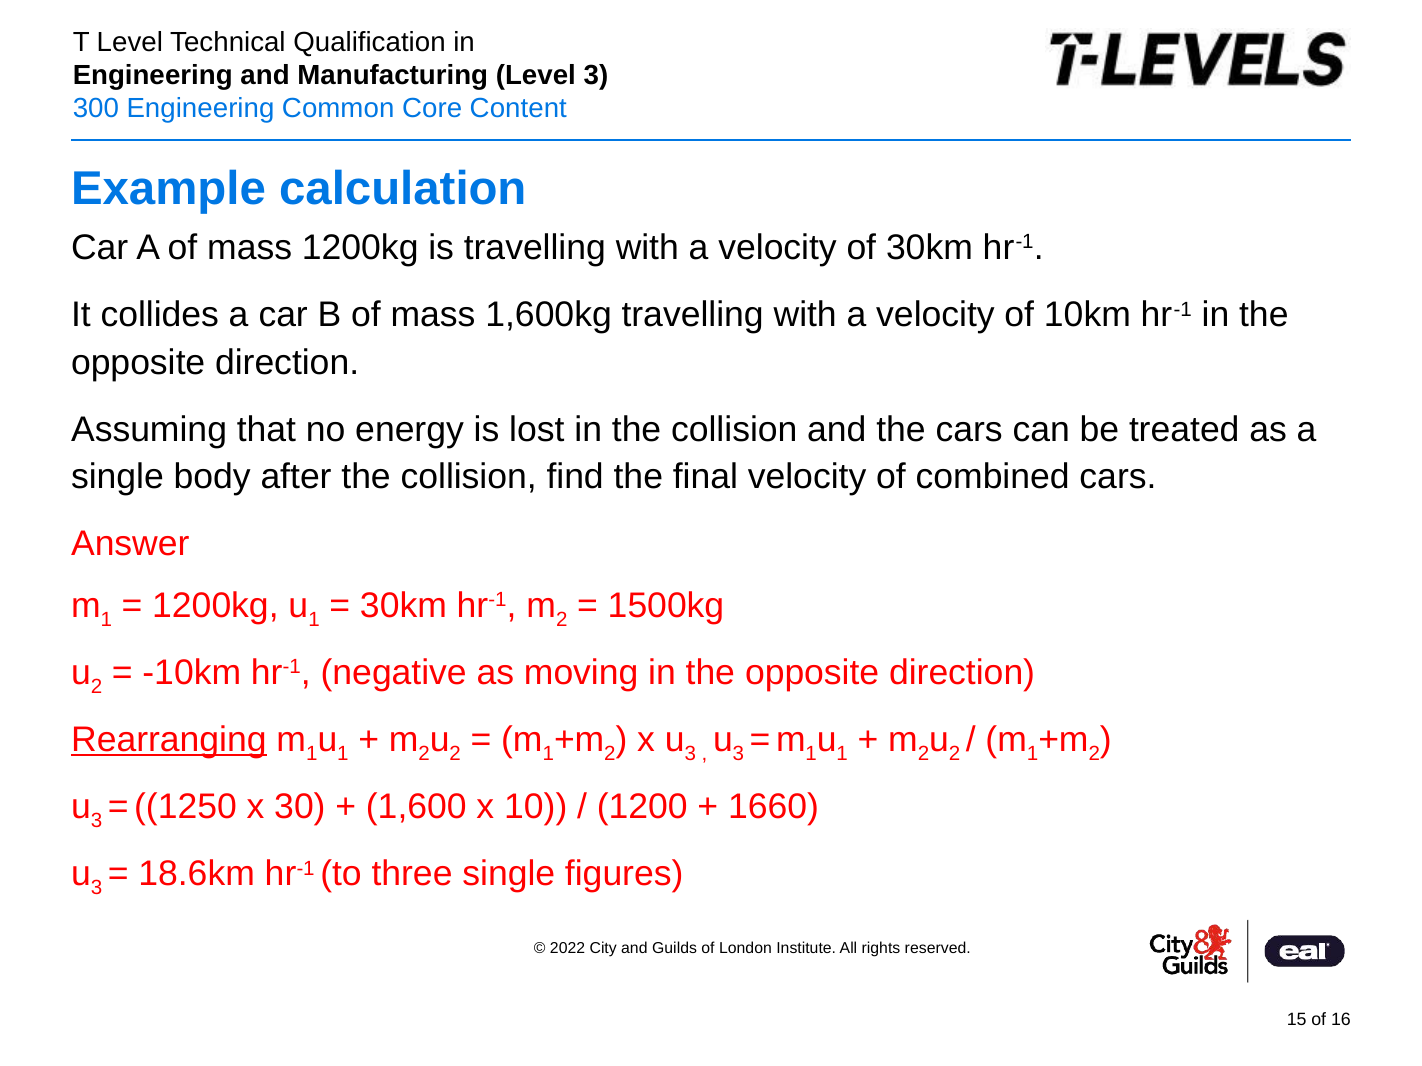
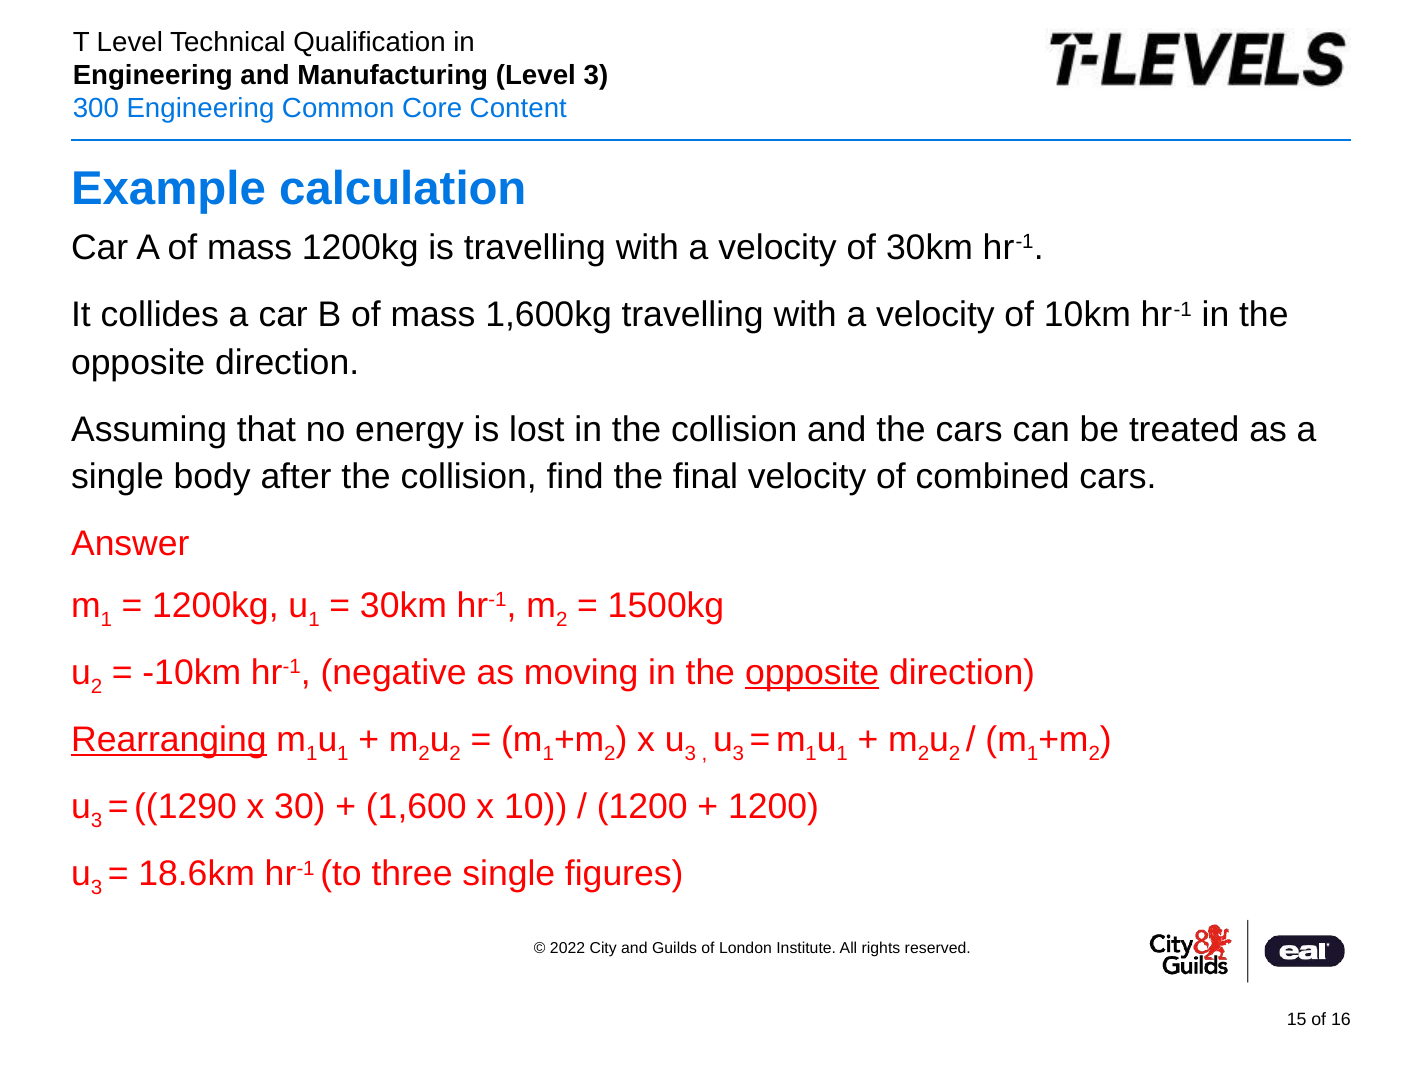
opposite at (812, 673) underline: none -> present
1250: 1250 -> 1290
1660 at (773, 807): 1660 -> 1200
